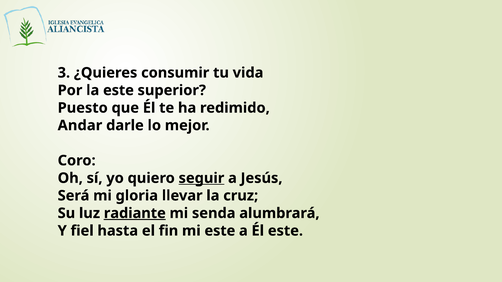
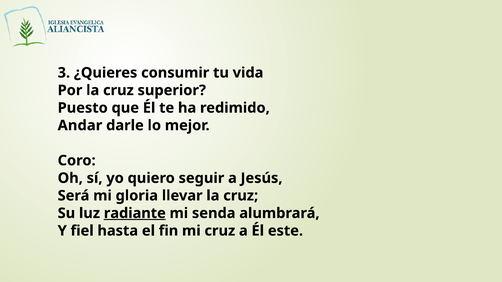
Por la este: este -> cruz
seguir underline: present -> none
mi este: este -> cruz
